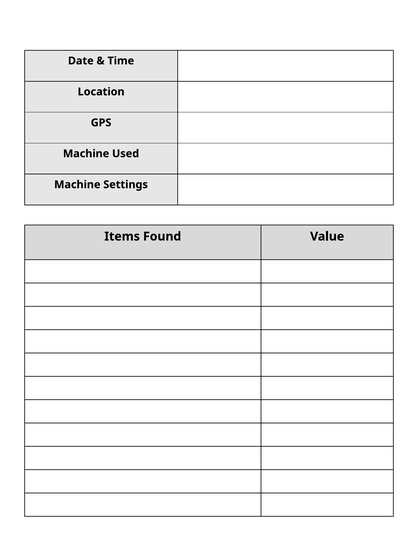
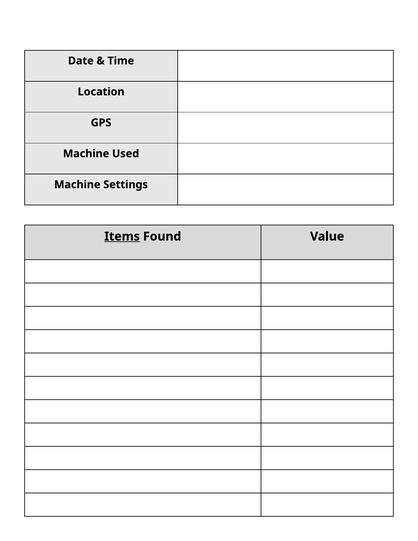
Items underline: none -> present
